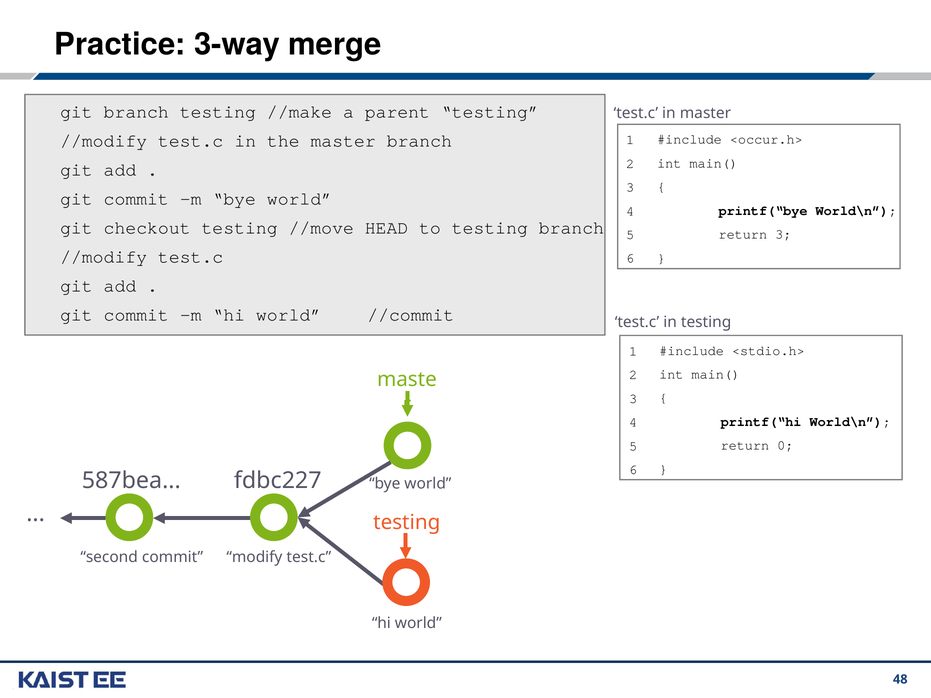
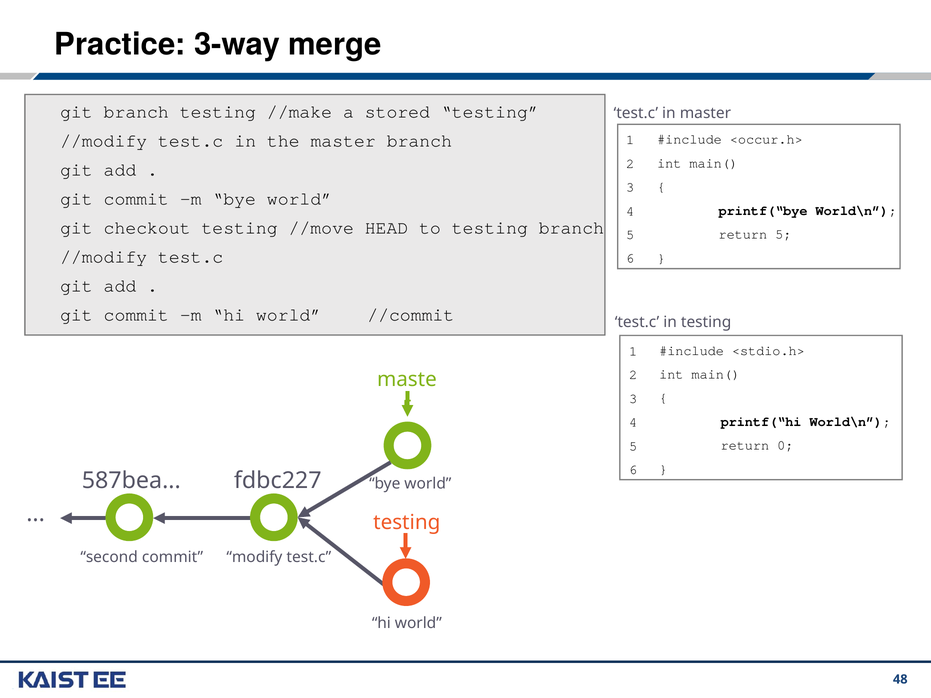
parent: parent -> stored
return 3: 3 -> 5
